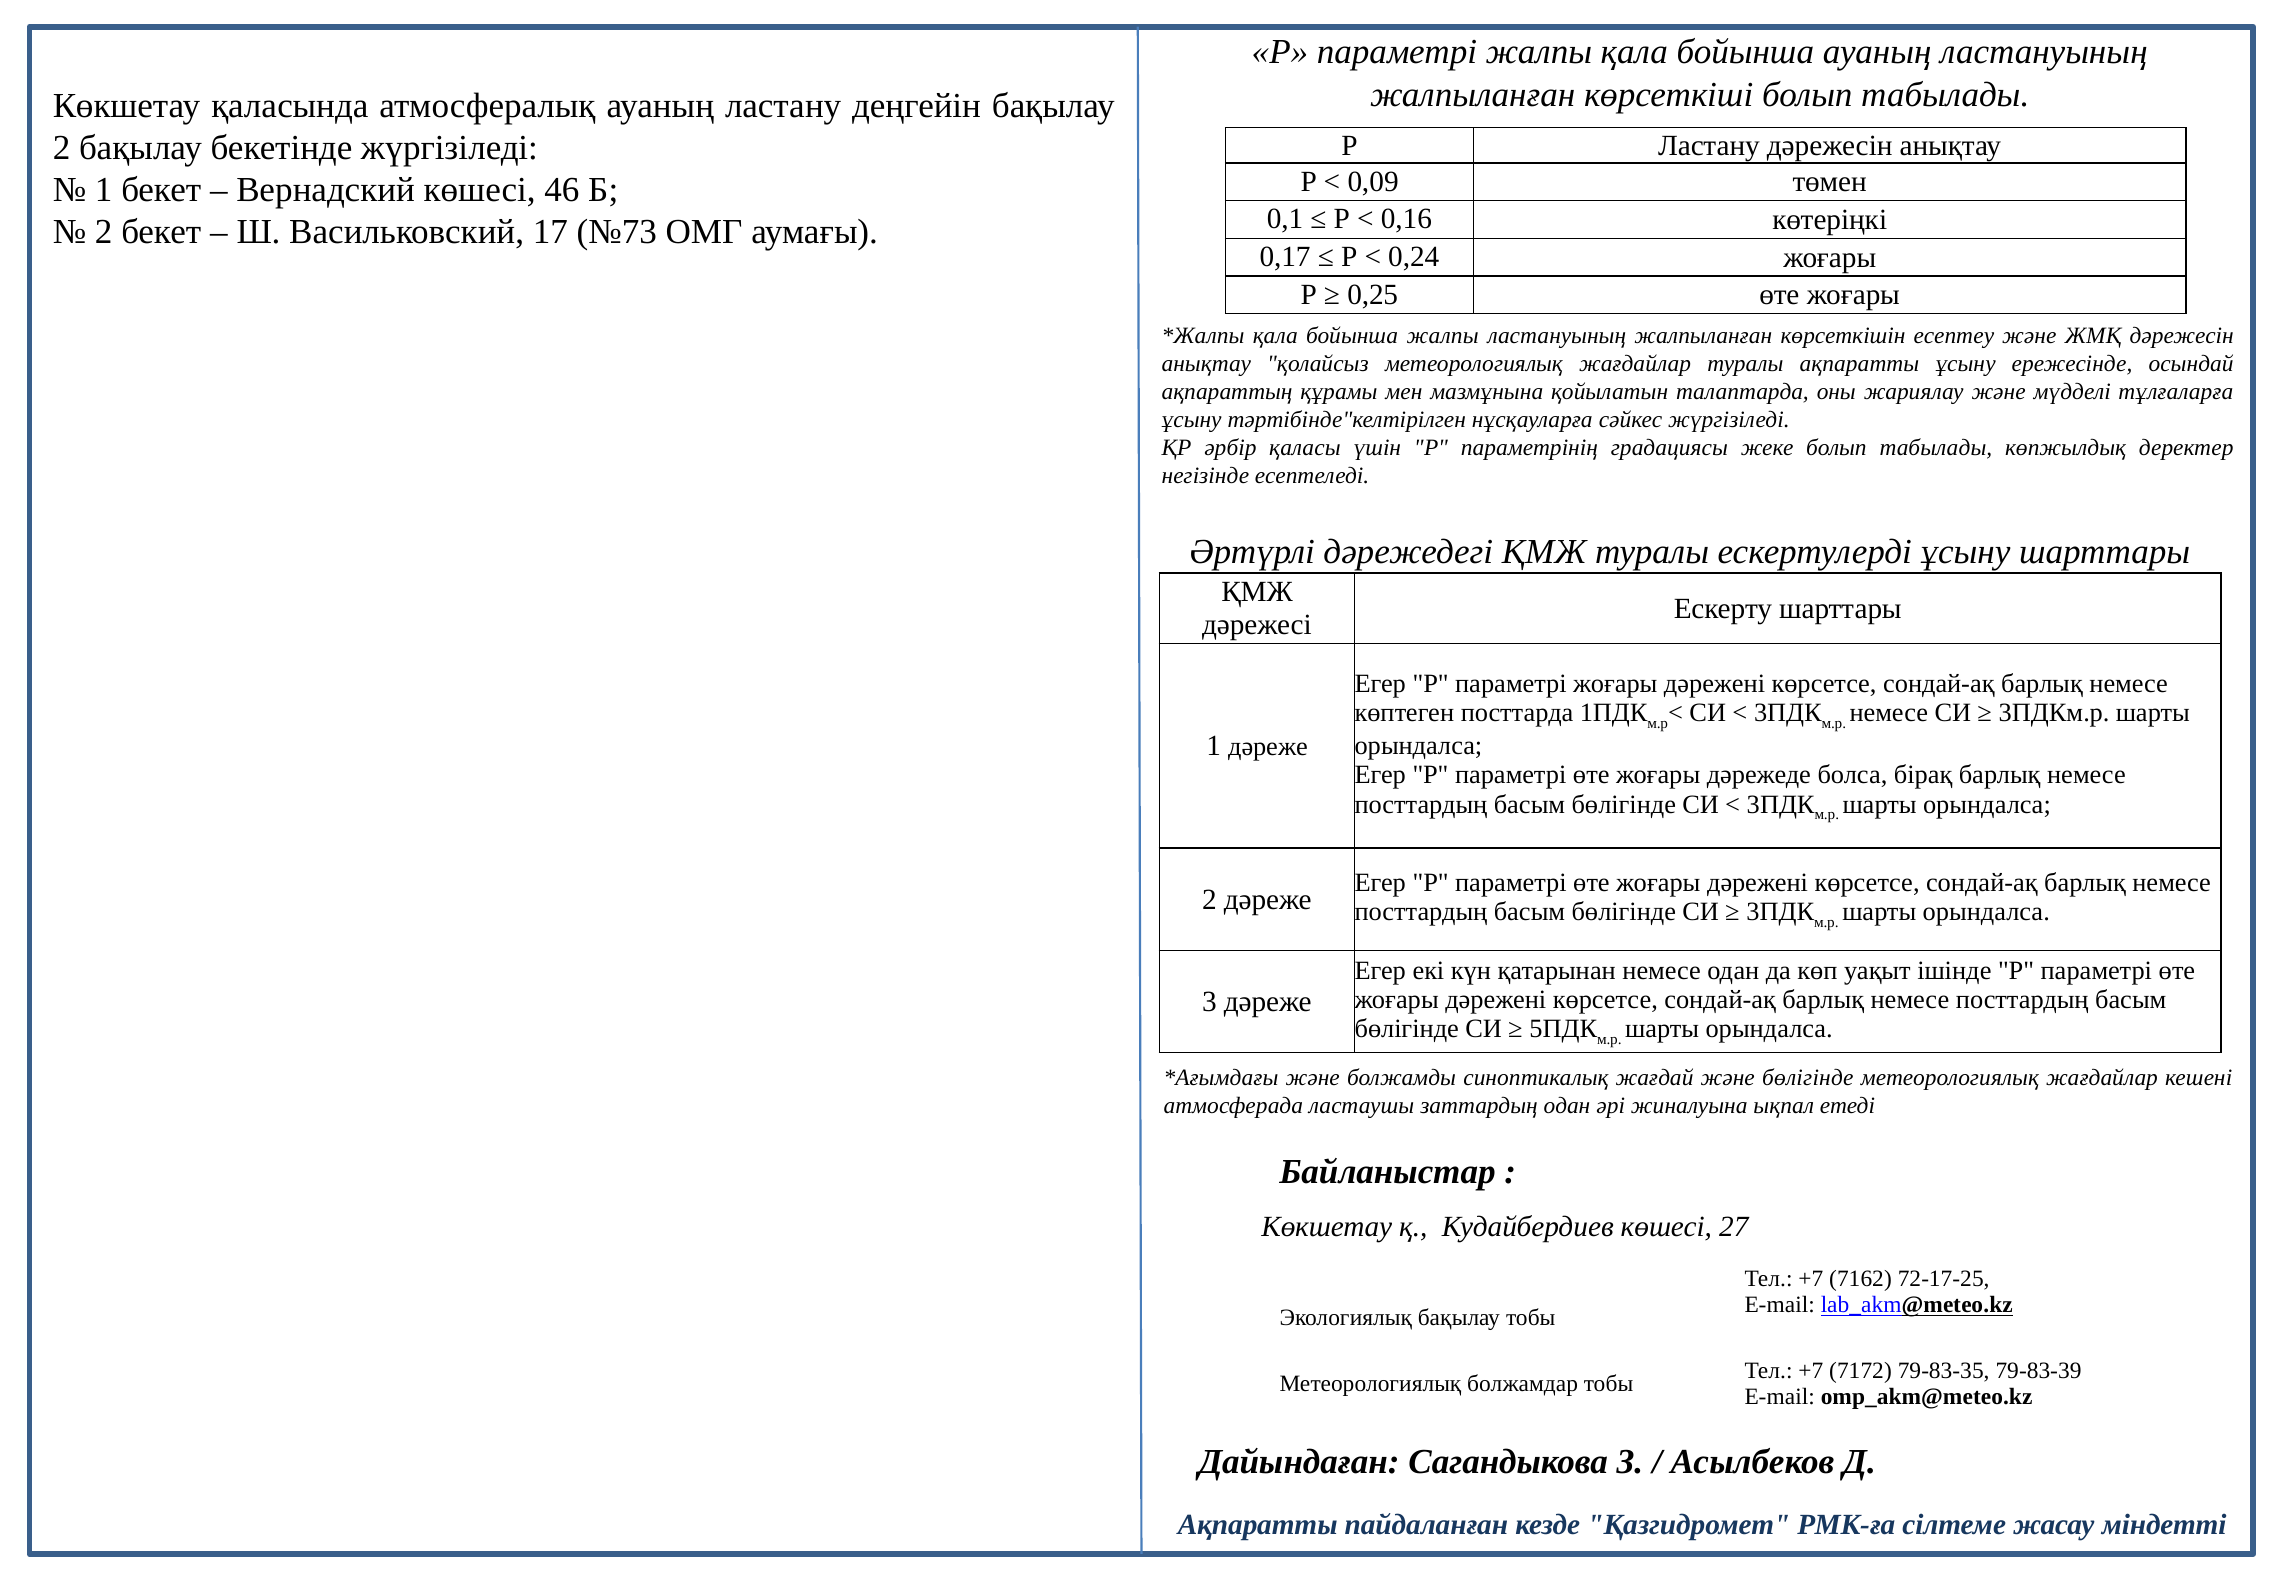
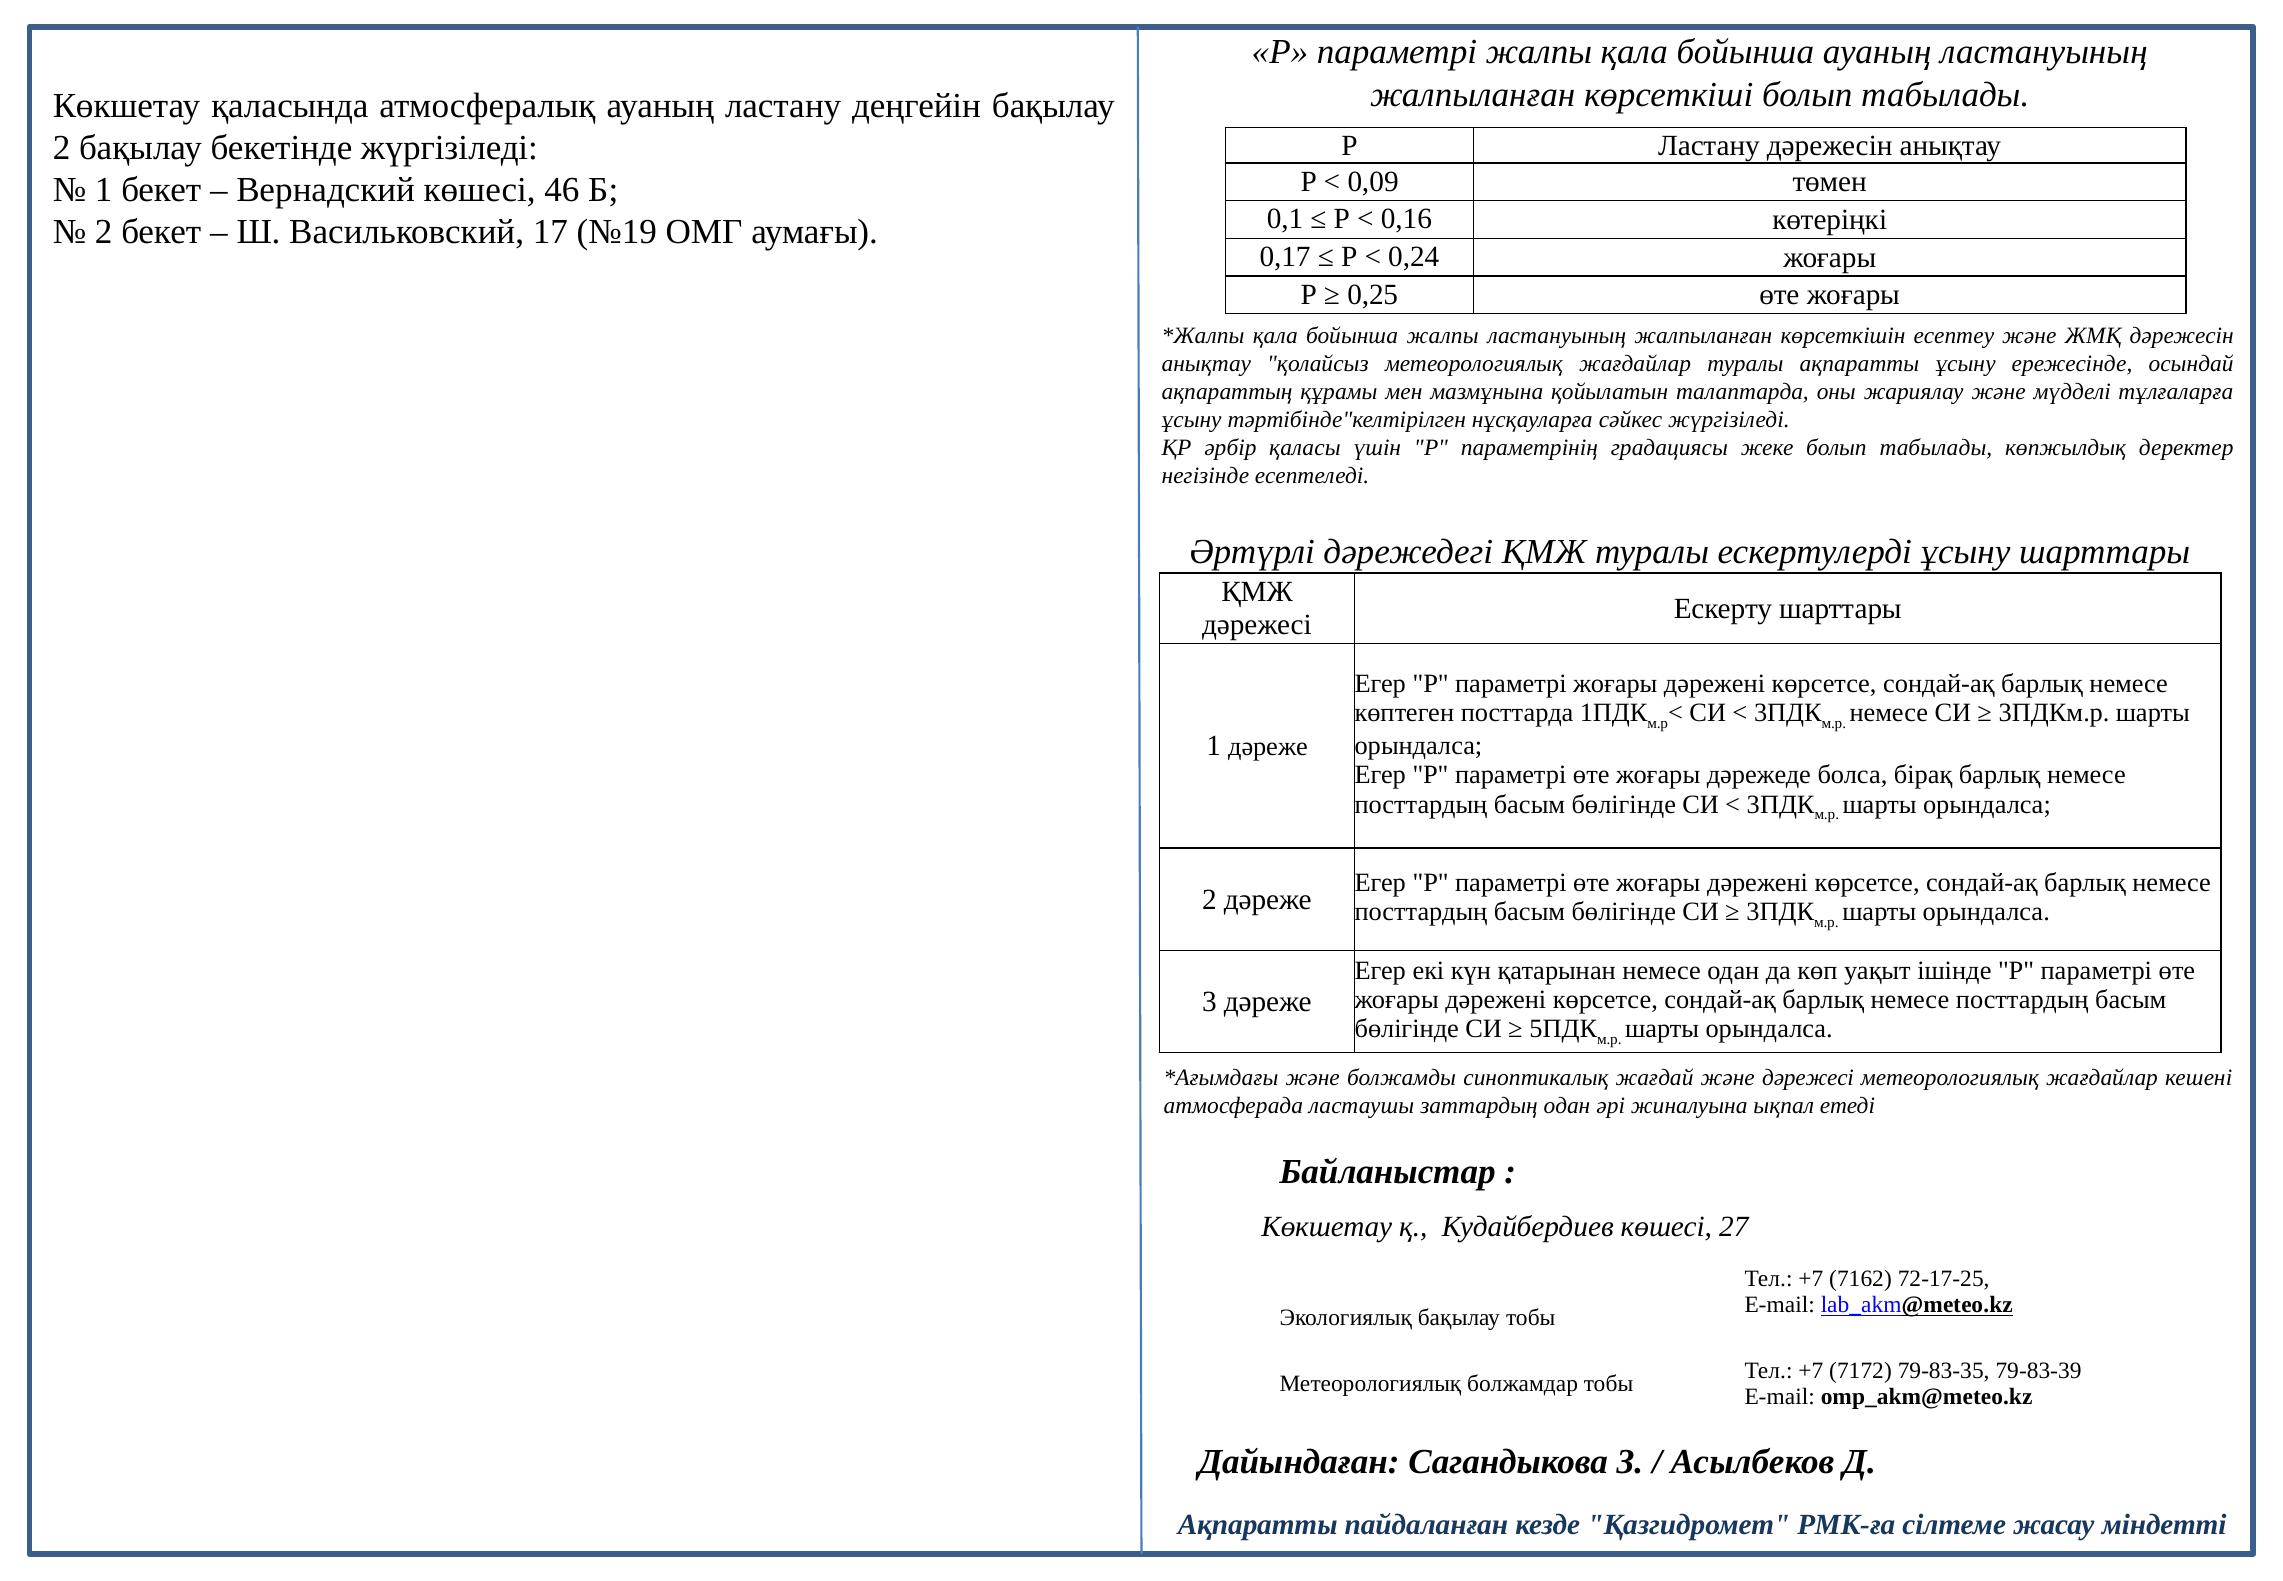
№73: №73 -> №19
және бөлігінде: бөлігінде -> дәрежесі
